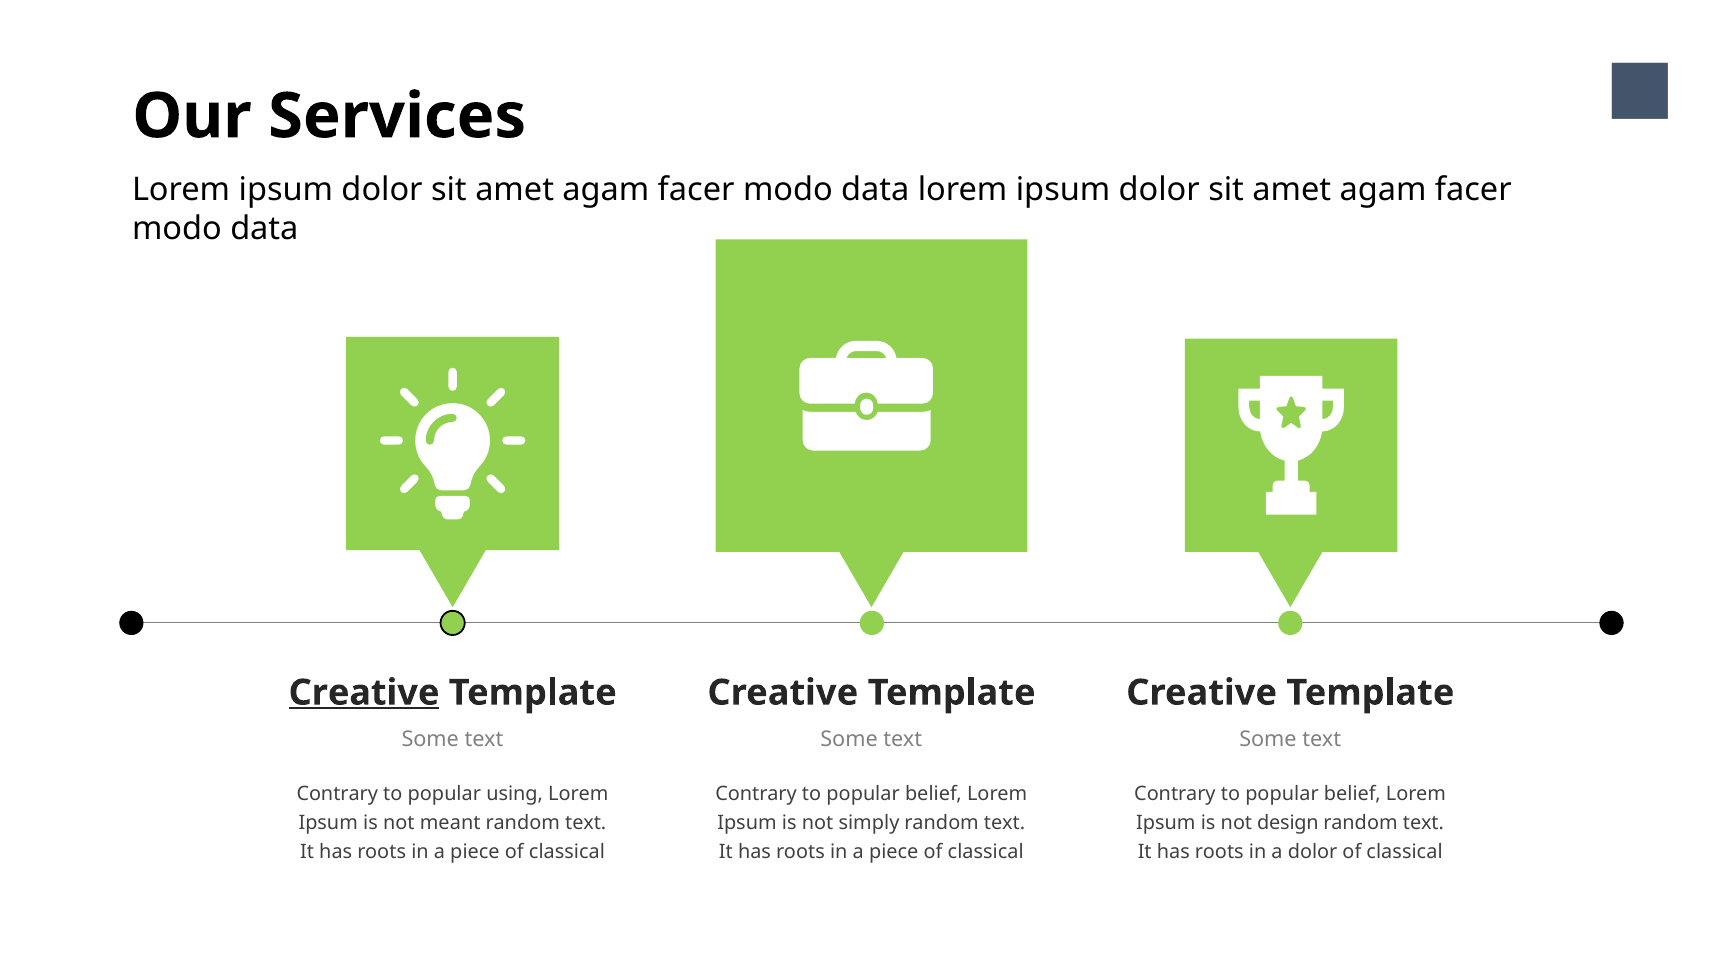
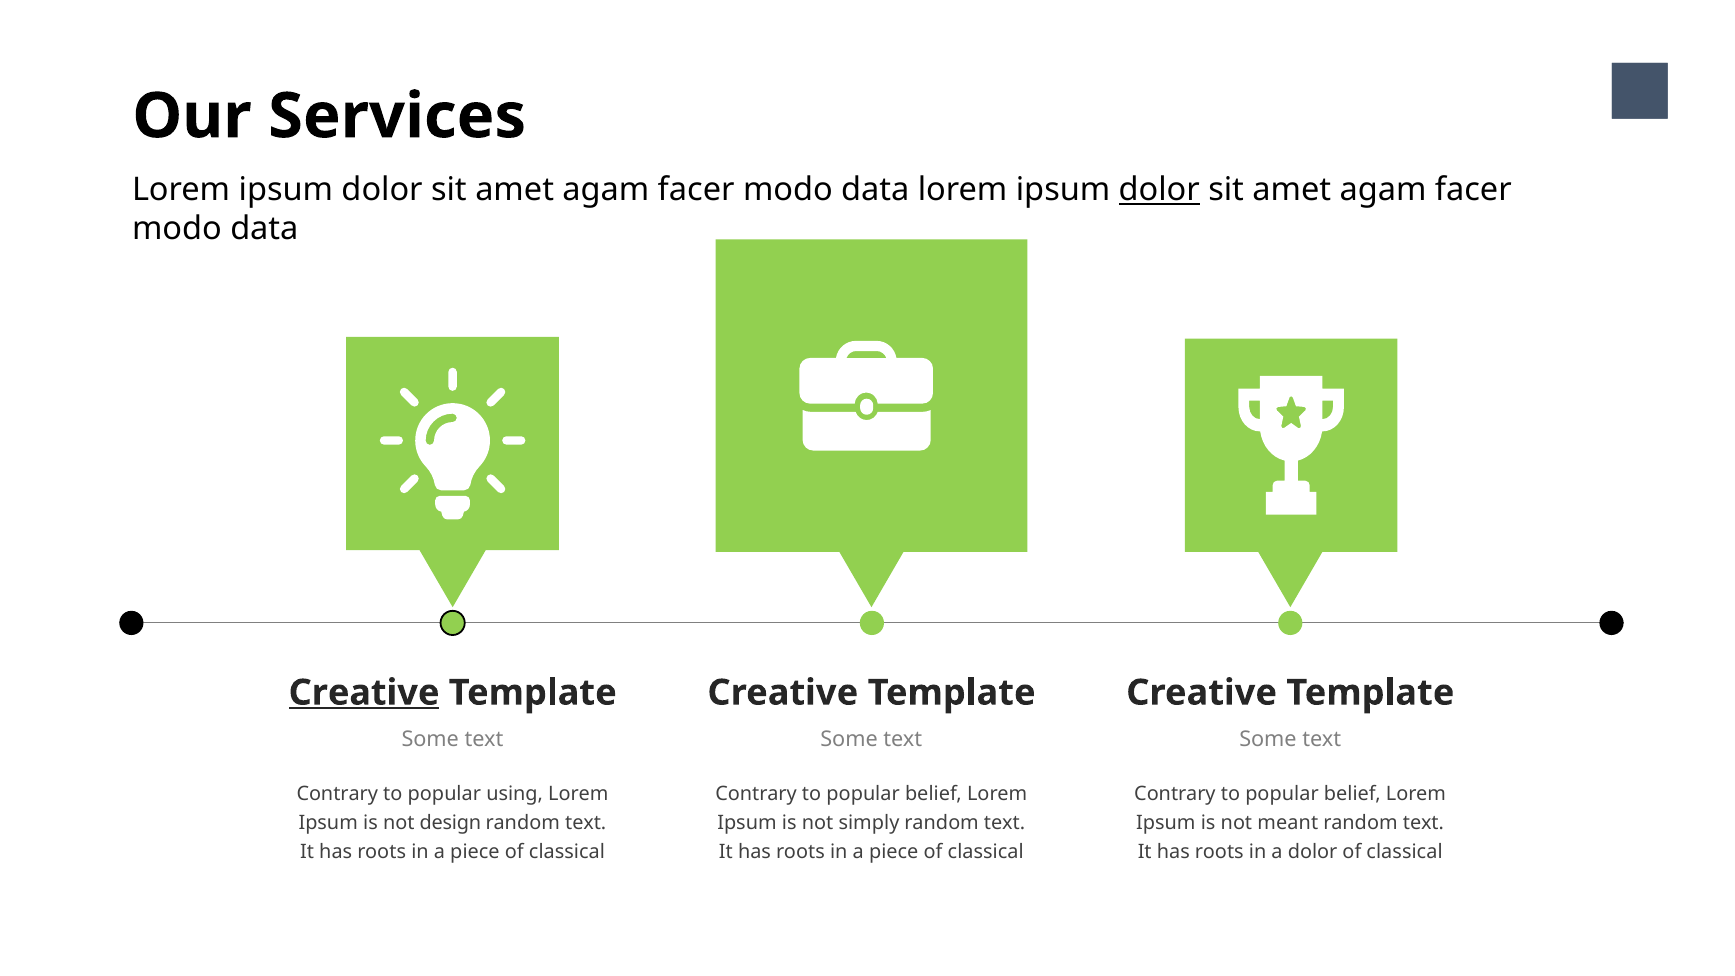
dolor at (1159, 190) underline: none -> present
meant: meant -> design
design: design -> meant
